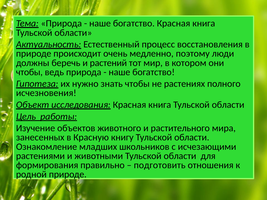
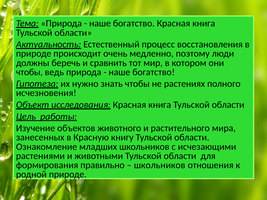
растений: растений -> сравнить
подготовить at (160, 165): подготовить -> школьников
